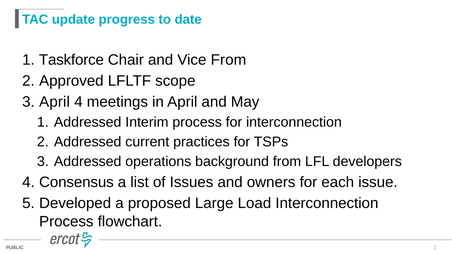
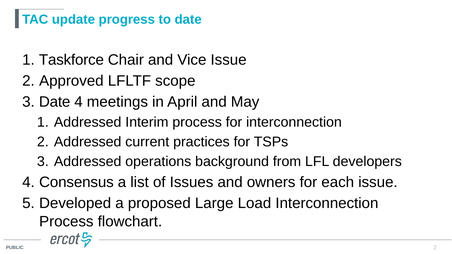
Vice From: From -> Issue
April at (55, 102): April -> Date
